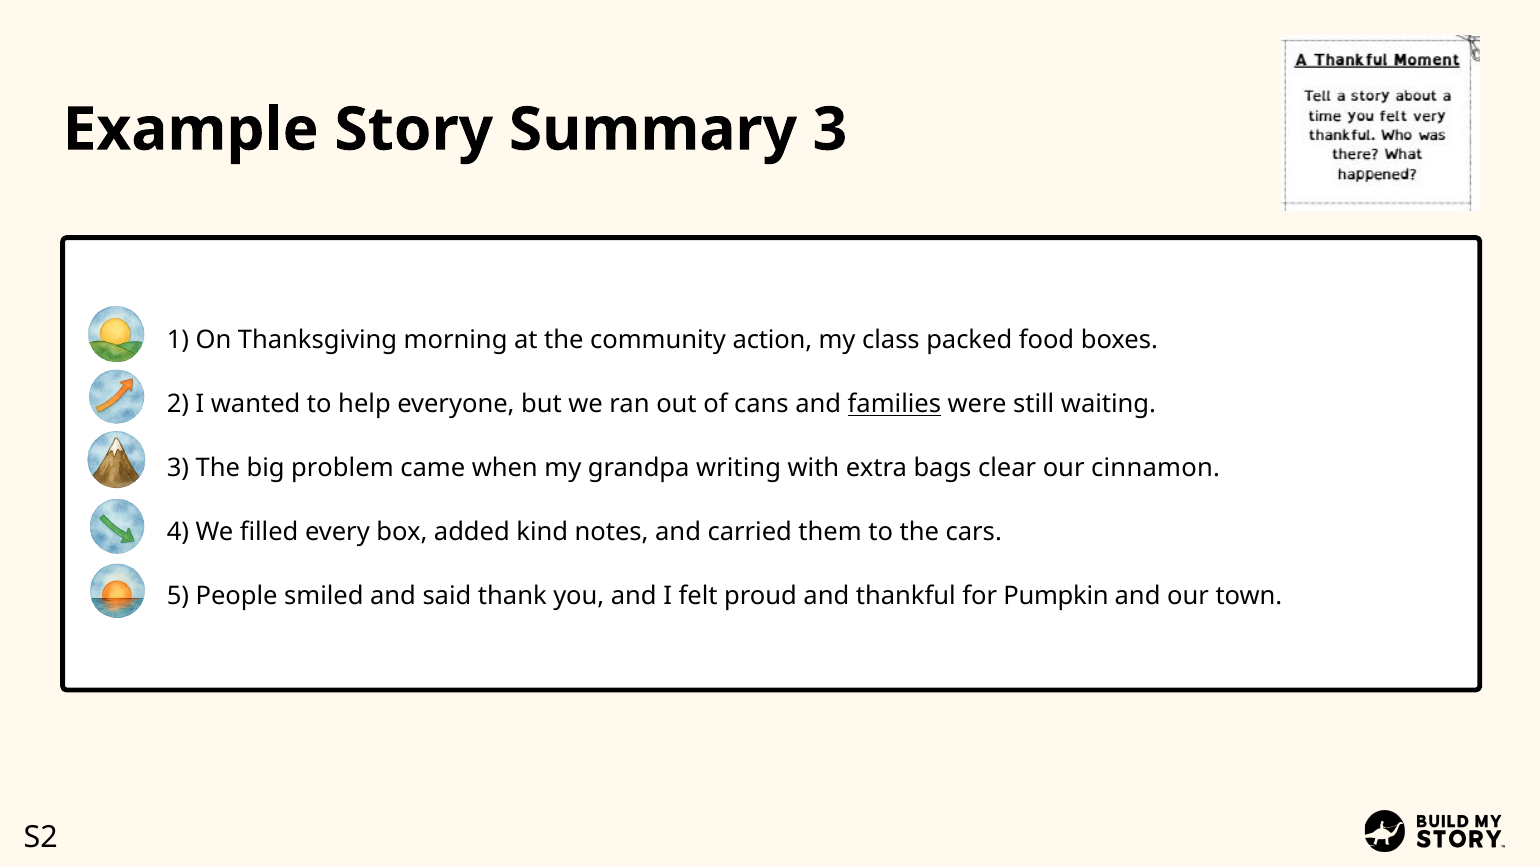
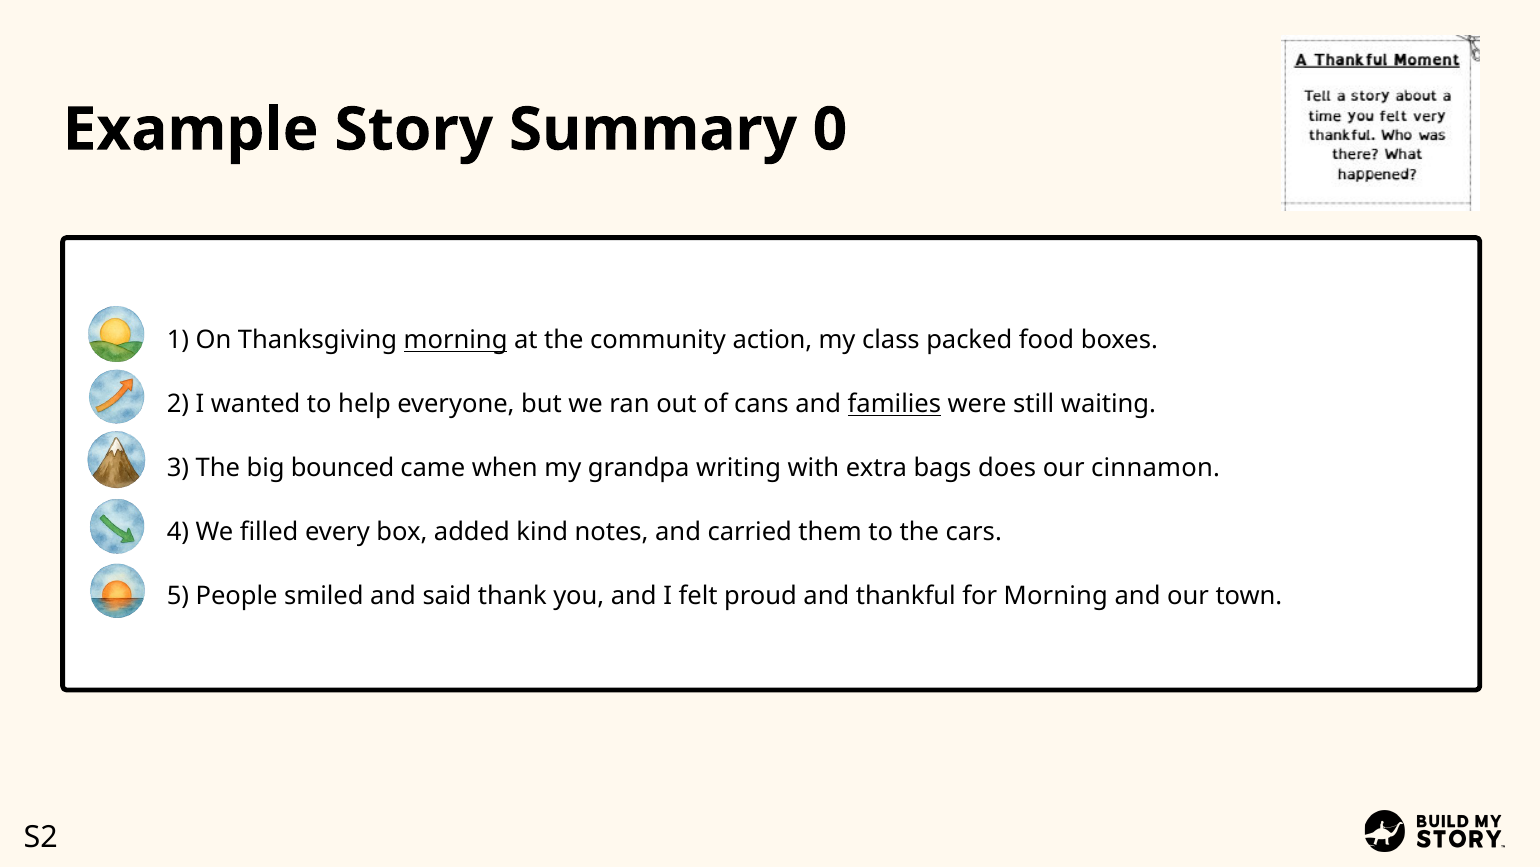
Summary 3: 3 -> 0
morning at (456, 340) underline: none -> present
problem: problem -> bounced
clear: clear -> does
for Pumpkin: Pumpkin -> Morning
